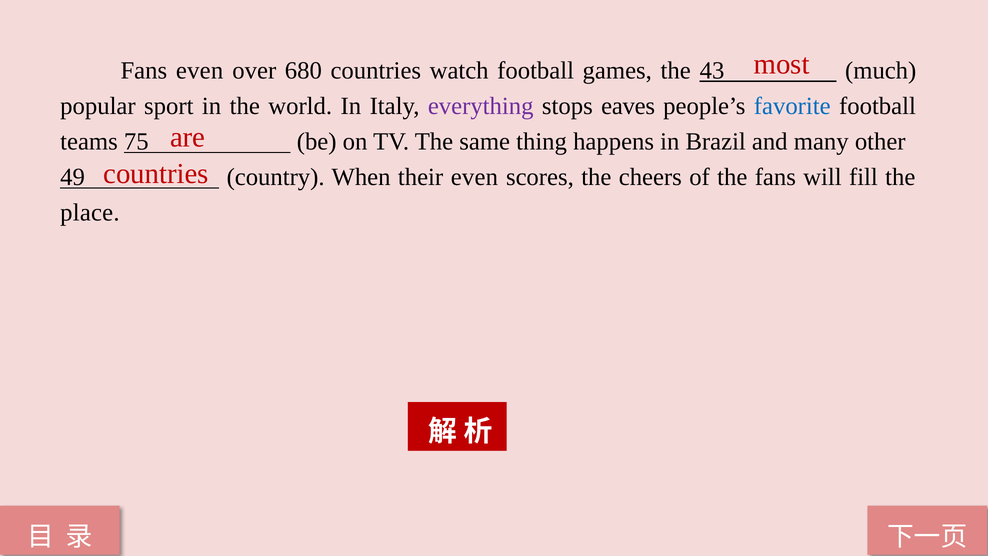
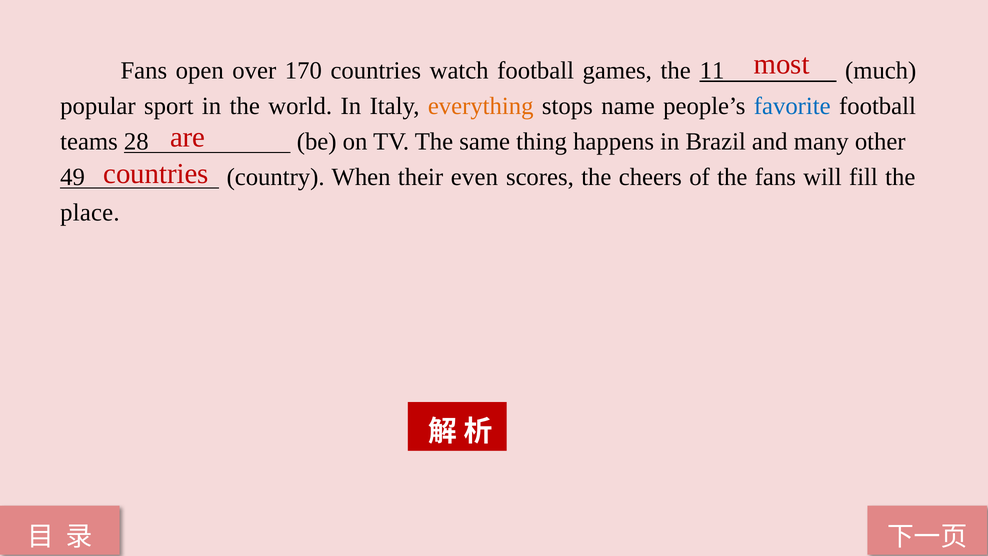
Fans even: even -> open
680: 680 -> 170
43: 43 -> 11
everything colour: purple -> orange
eaves: eaves -> name
75: 75 -> 28
